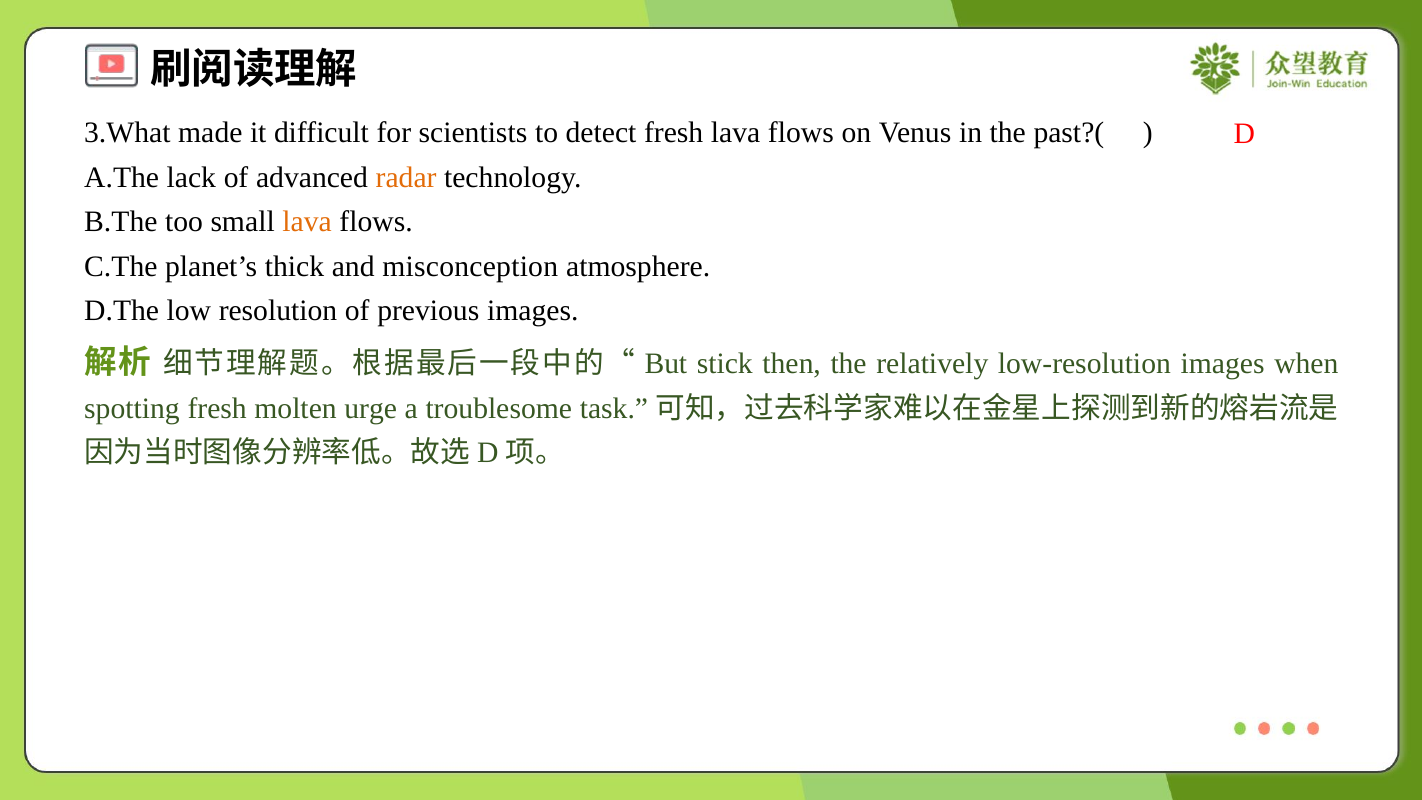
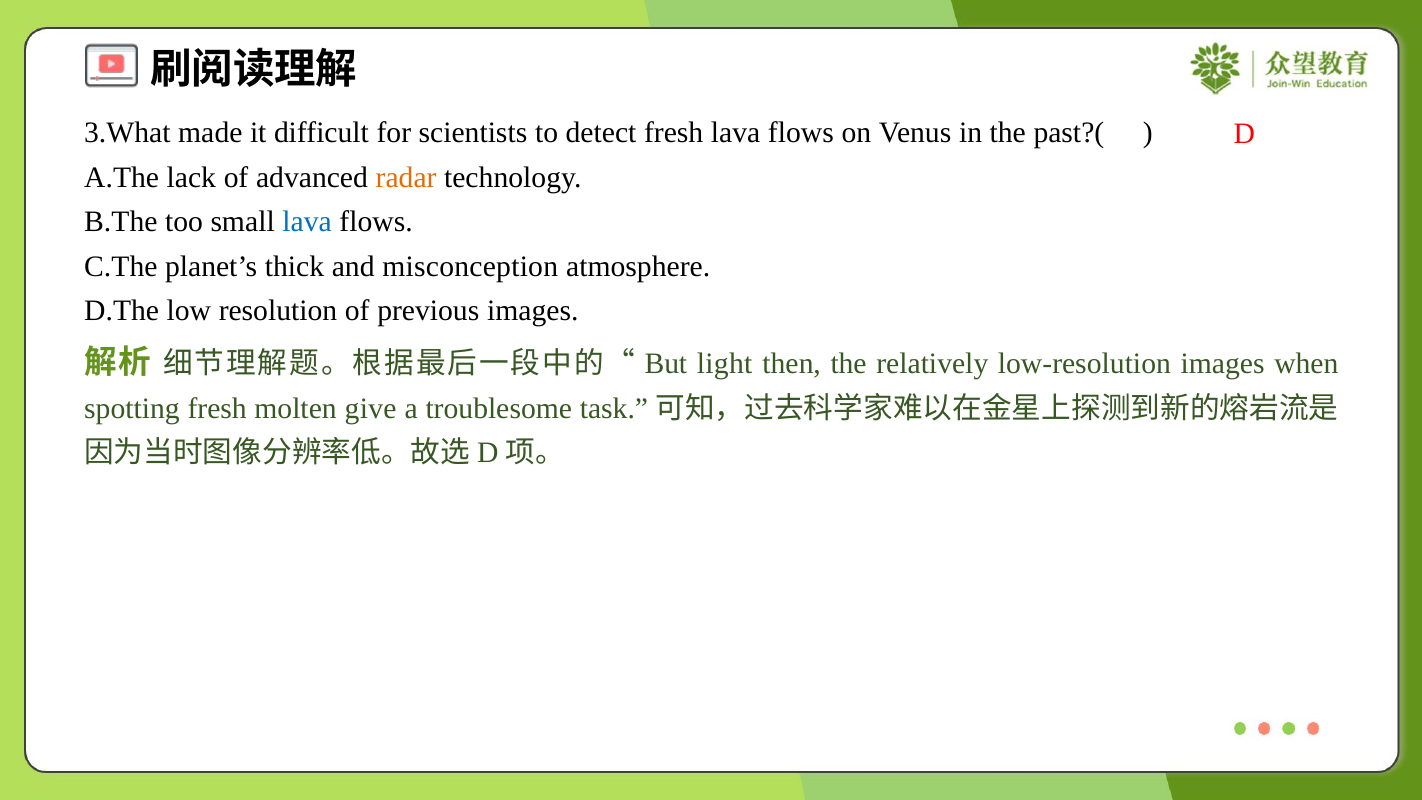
lava at (307, 222) colour: orange -> blue
stick: stick -> light
urge: urge -> give
